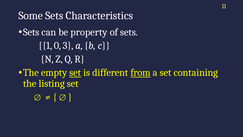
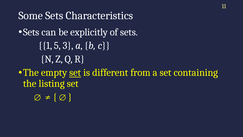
property: property -> explicitly
0: 0 -> 5
from underline: present -> none
